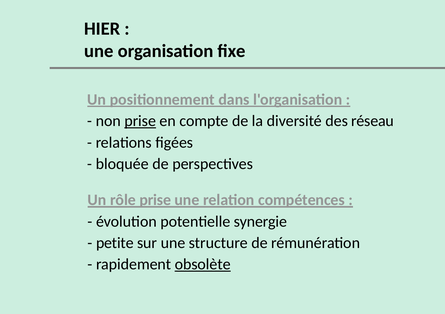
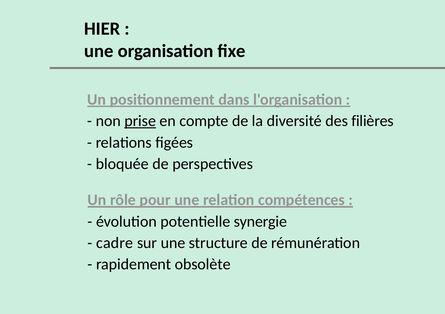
réseau: réseau -> filières
rôle prise: prise -> pour
petite: petite -> cadre
obsolète underline: present -> none
